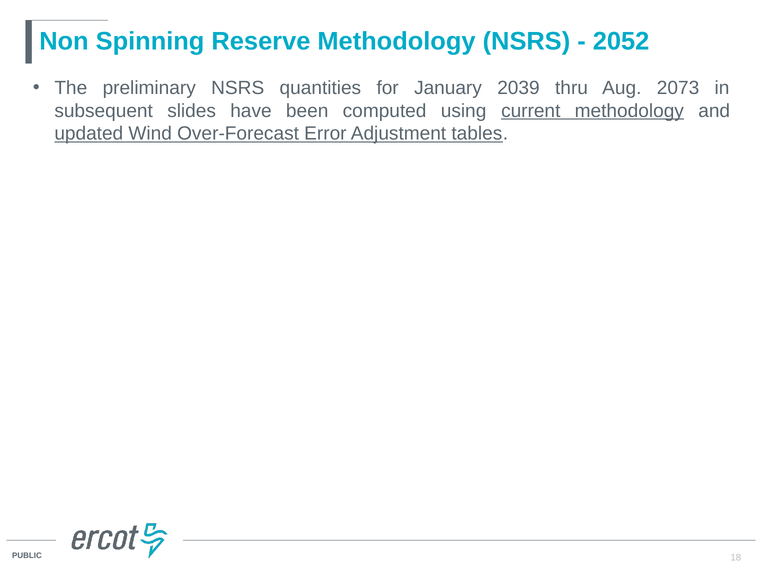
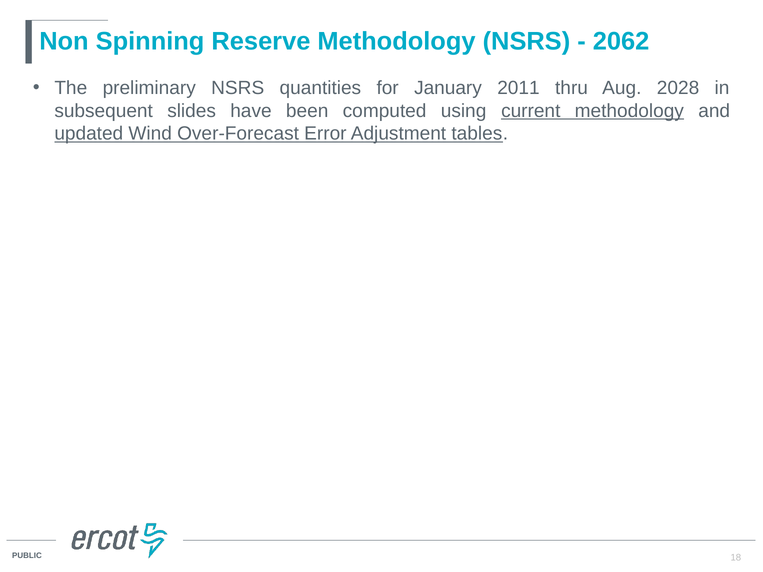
2052: 2052 -> 2062
2039: 2039 -> 2011
2073: 2073 -> 2028
